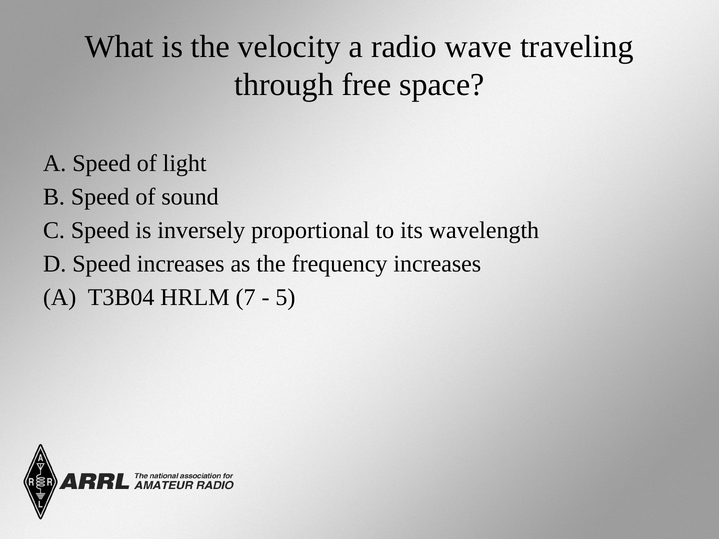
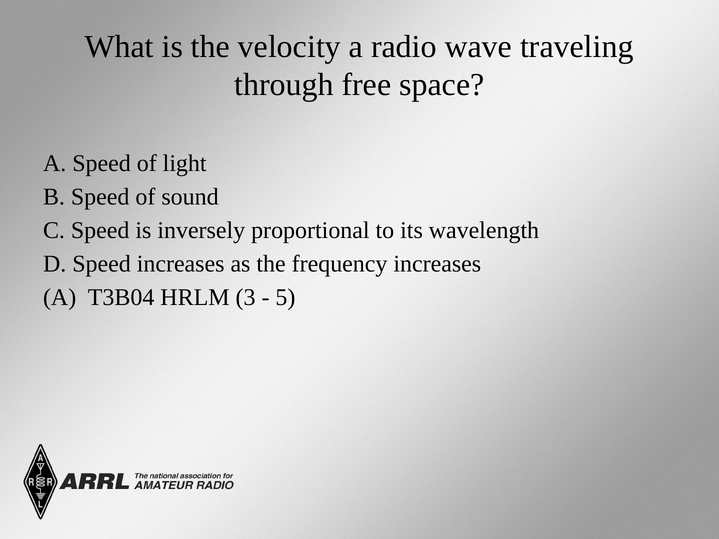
7: 7 -> 3
